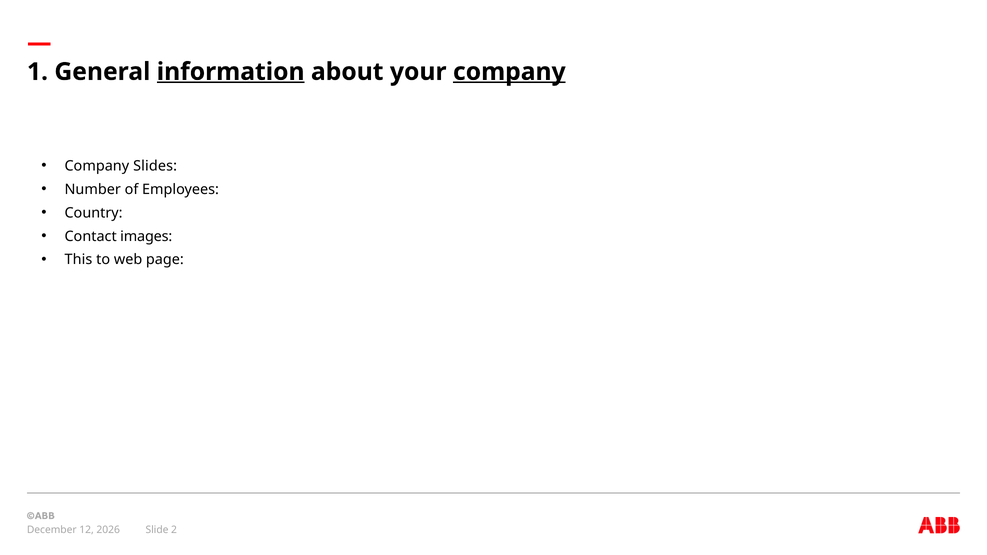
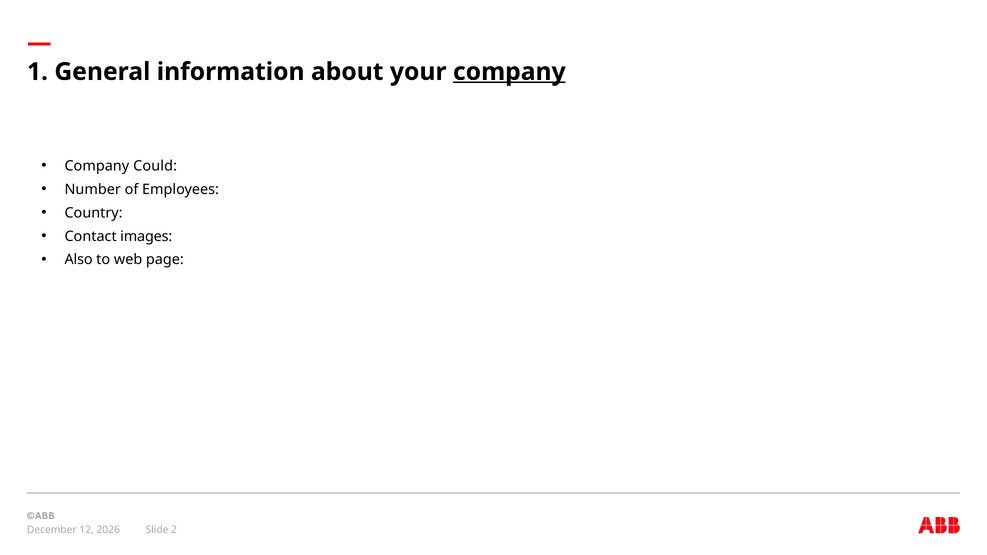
information underline: present -> none
Slides: Slides -> Could
This: This -> Also
